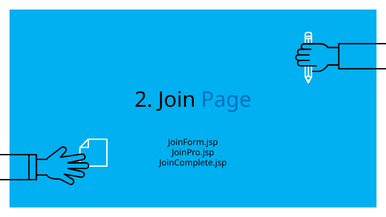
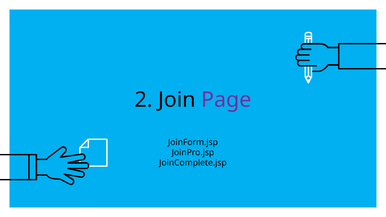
Page colour: blue -> purple
